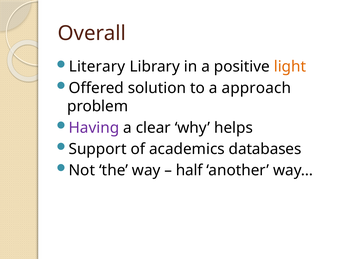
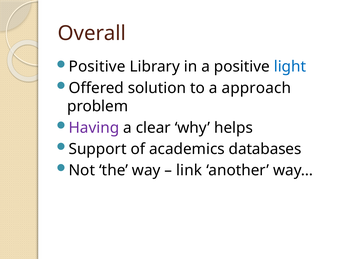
Literary at (97, 67): Literary -> Positive
light colour: orange -> blue
half: half -> link
